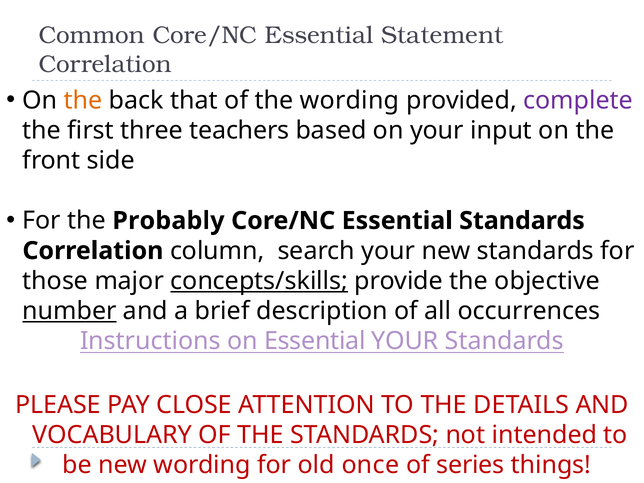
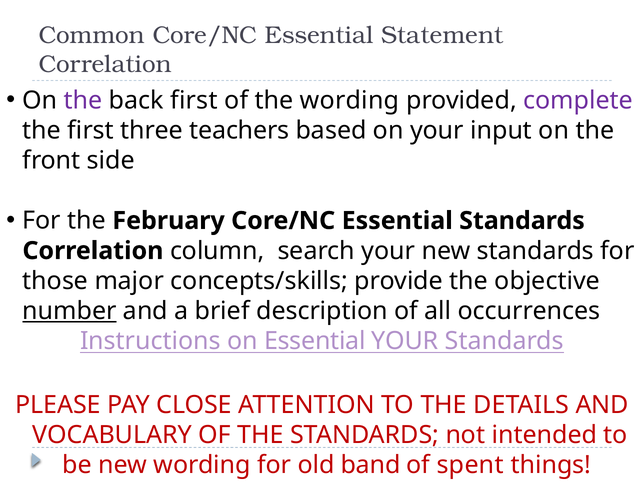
the at (83, 100) colour: orange -> purple
back that: that -> first
Probably: Probably -> February
concepts/skills underline: present -> none
once: once -> band
series: series -> spent
